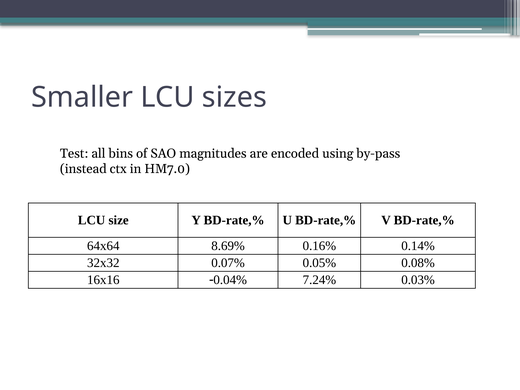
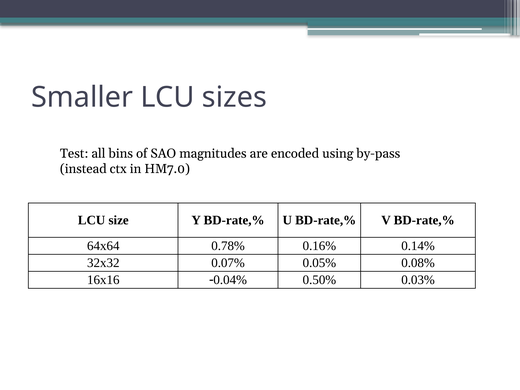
8.69%: 8.69% -> 0.78%
7.24%: 7.24% -> 0.50%
